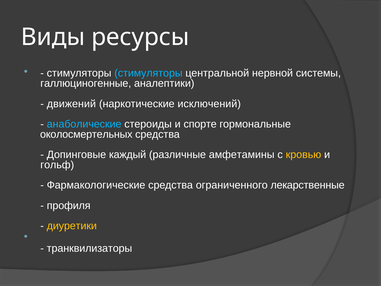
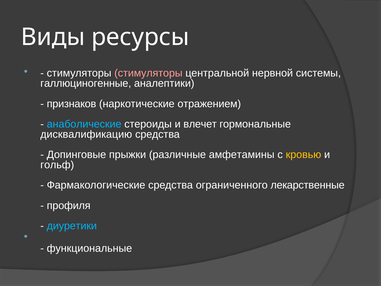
стимуляторы at (148, 73) colour: light blue -> pink
движений: движений -> признаков
исключений: исключений -> отражением
спорте: спорте -> влечет
околосмертельных: околосмертельных -> дисквалификацию
каждый: каждый -> прыжки
диуретики colour: yellow -> light blue
транквилизаторы: транквилизаторы -> функциональные
